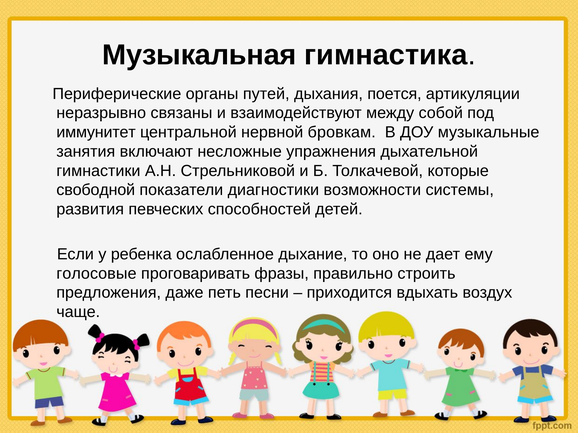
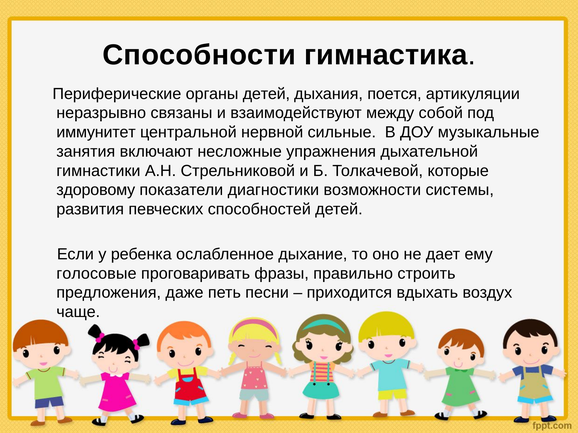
Музыкальная: Музыкальная -> Способности
органы путей: путей -> детей
бровкам: бровкам -> сильные
свободной: свободной -> здоровому
